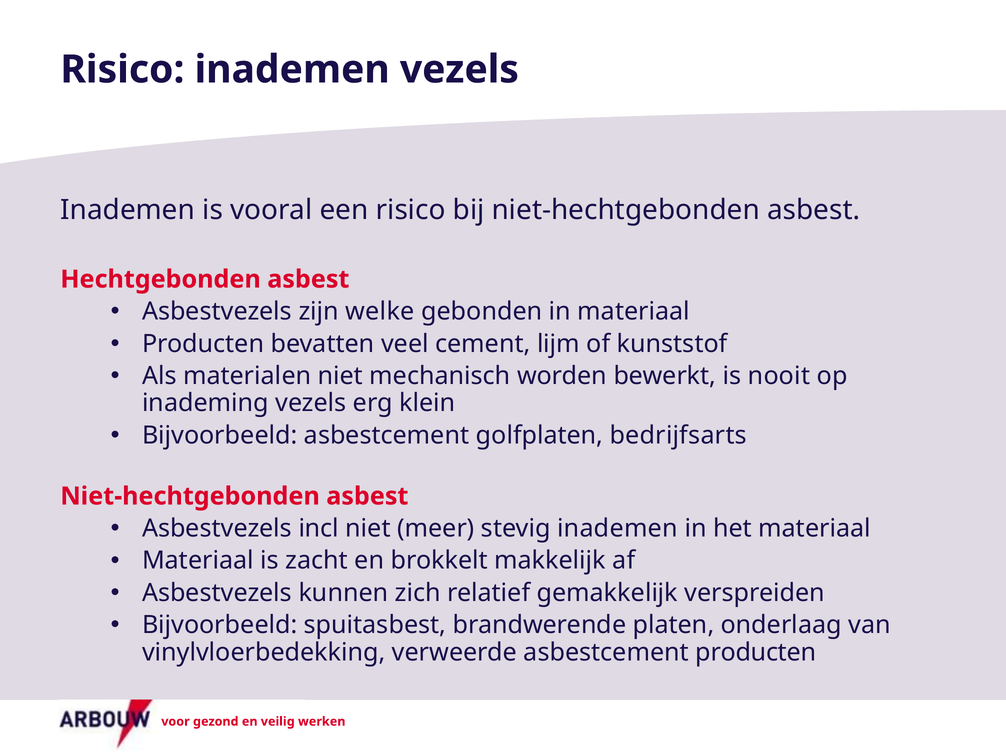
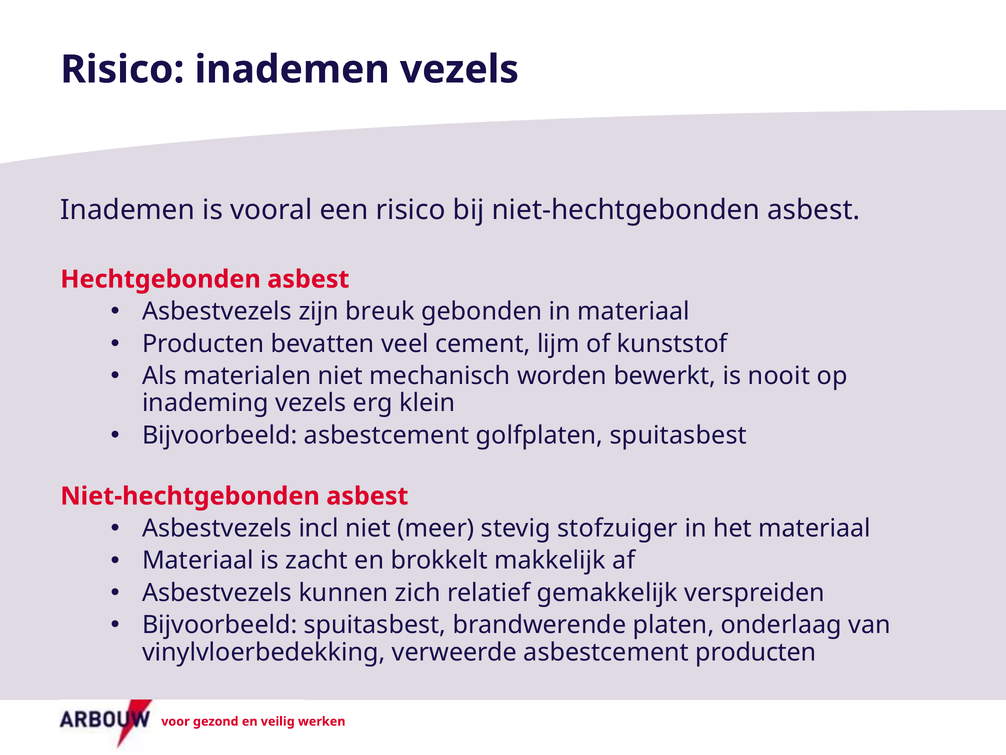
welke: welke -> breuk
golfplaten bedrijfsarts: bedrijfsarts -> spuitasbest
stevig inademen: inademen -> stofzuiger
